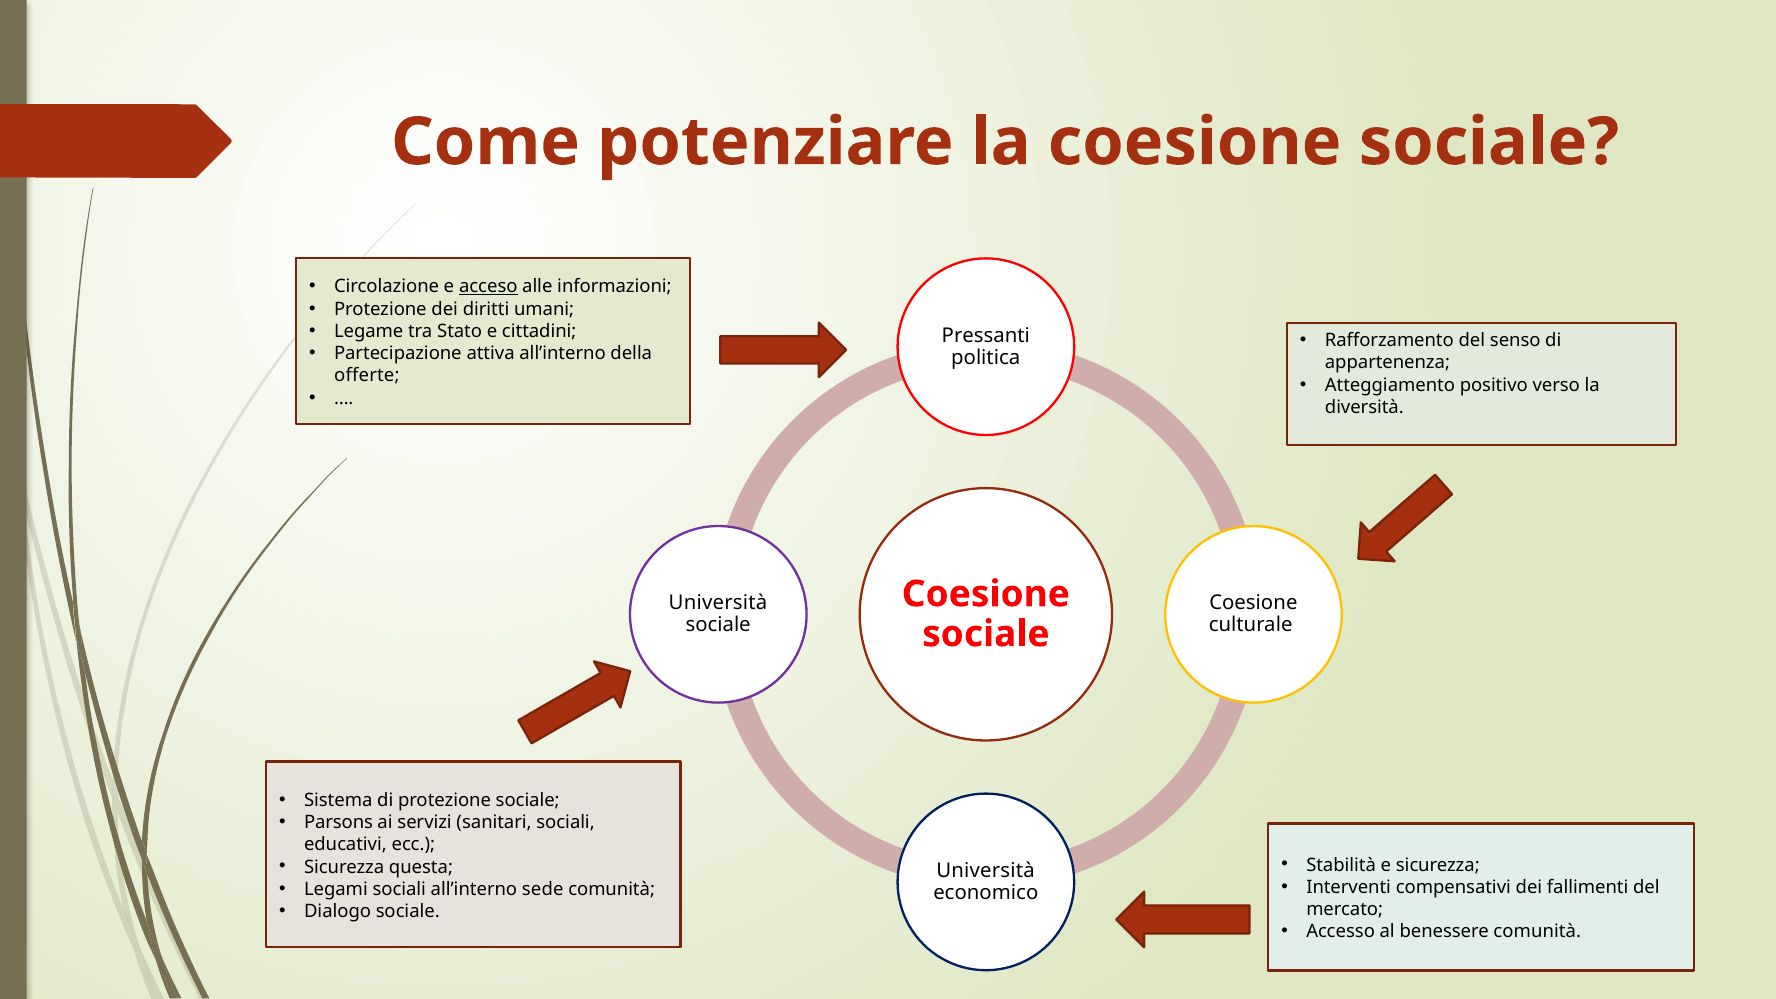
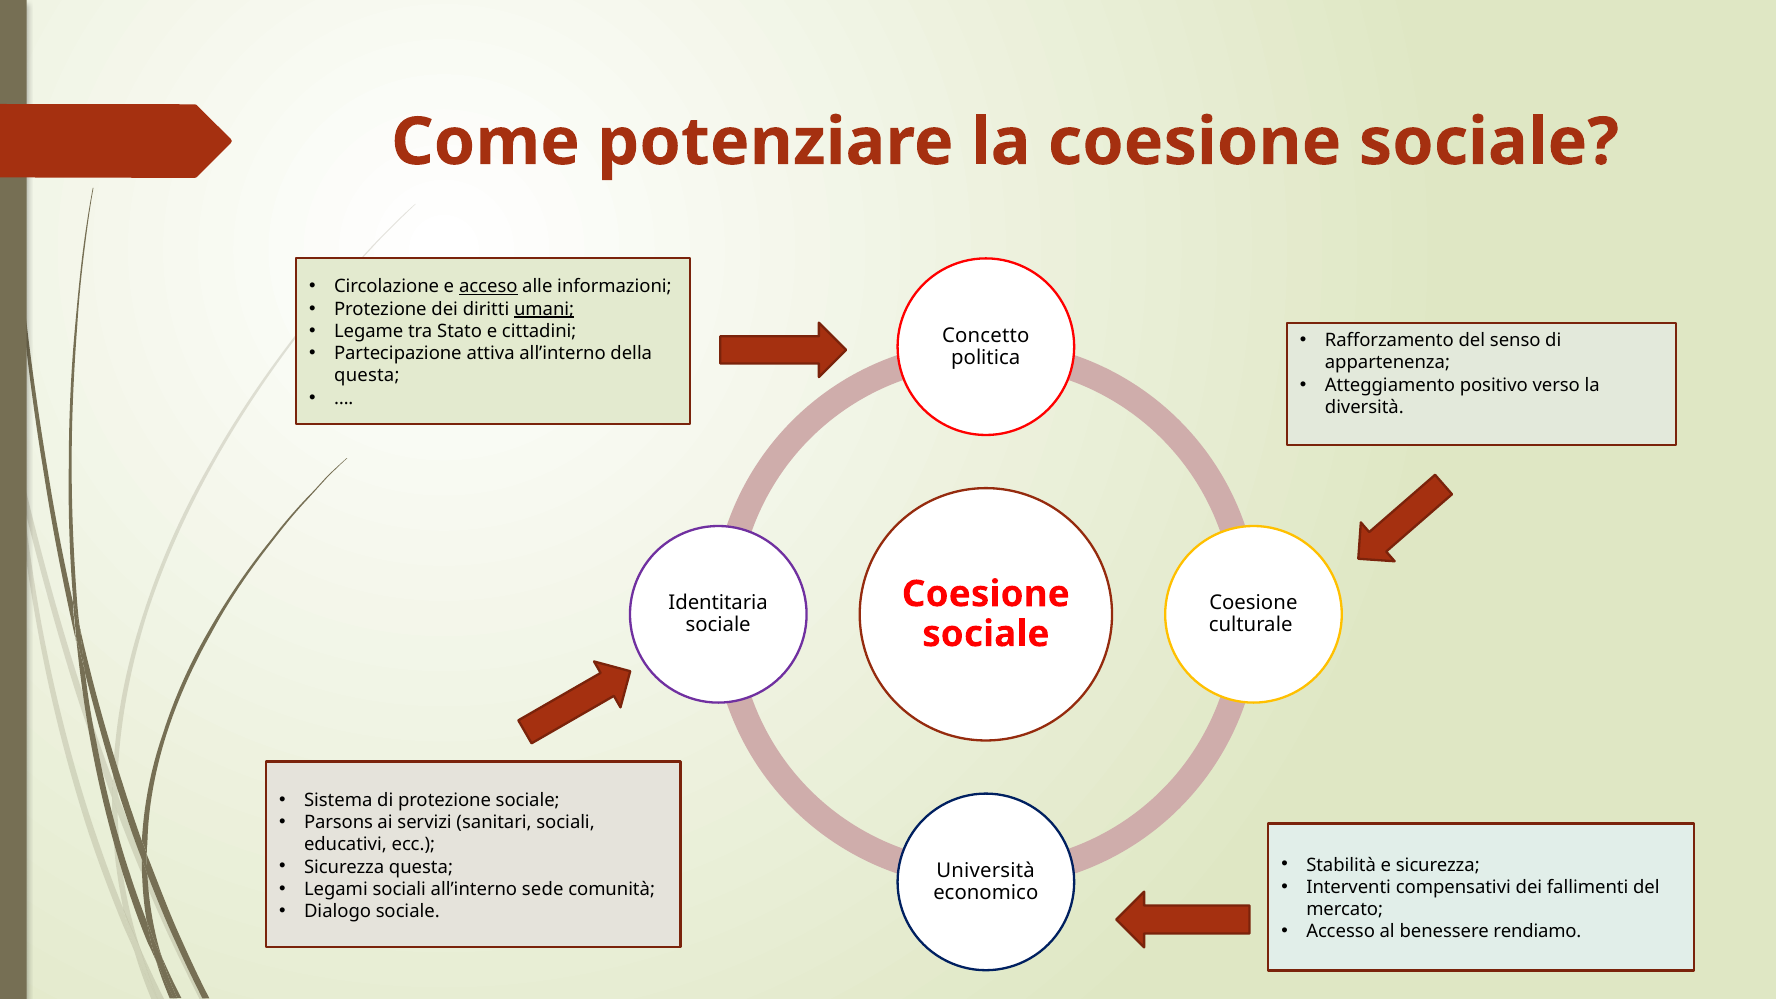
umani underline: none -> present
Pressanti: Pressanti -> Concetto
offerte at (367, 376): offerte -> questa
Università at (718, 603): Università -> Identitaria
benessere comunità: comunità -> rendiamo
